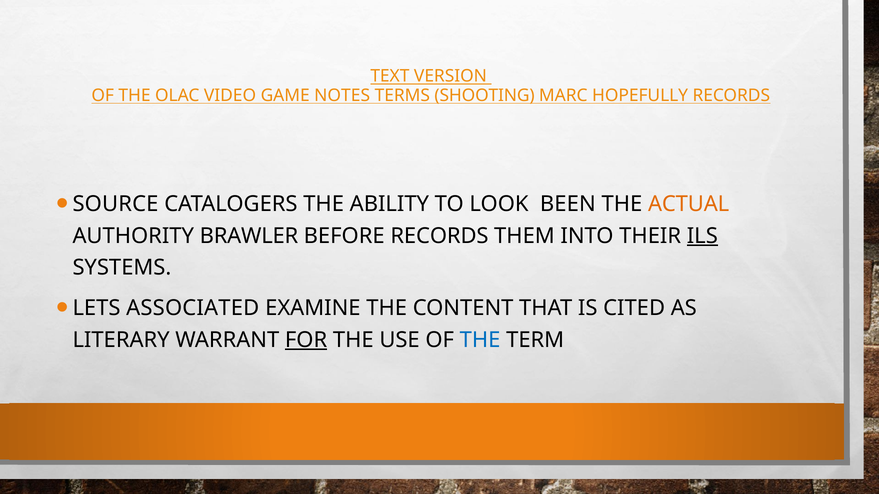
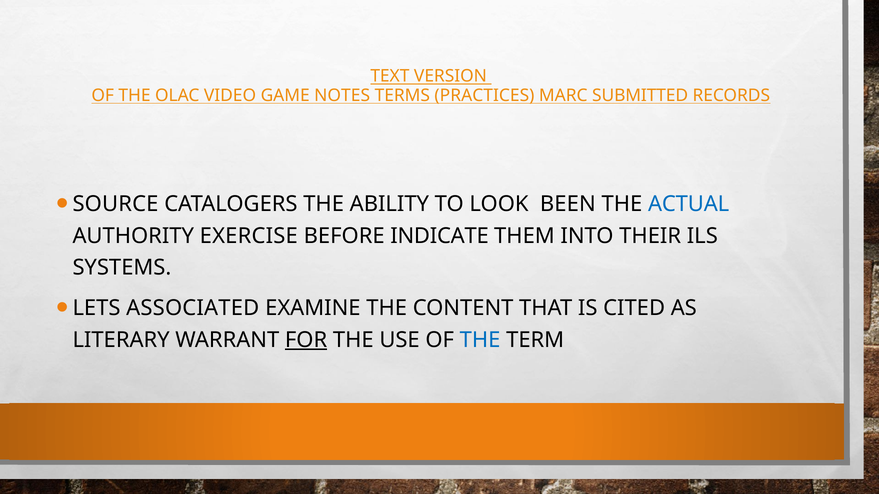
SHOOTING: SHOOTING -> PRACTICES
HOPEFULLY: HOPEFULLY -> SUBMITTED
ACTUAL colour: orange -> blue
BRAWLER: BRAWLER -> EXERCISE
BEFORE RECORDS: RECORDS -> INDICATE
ILS underline: present -> none
